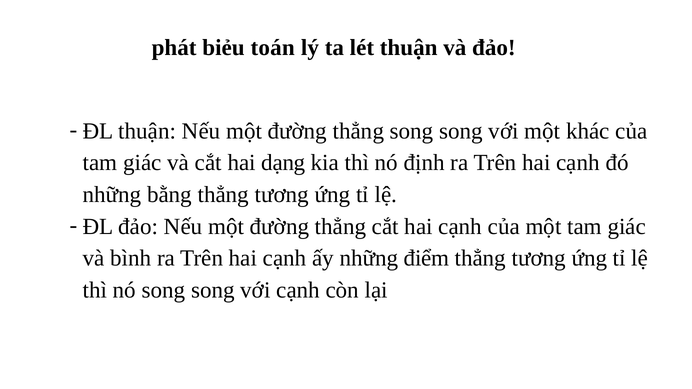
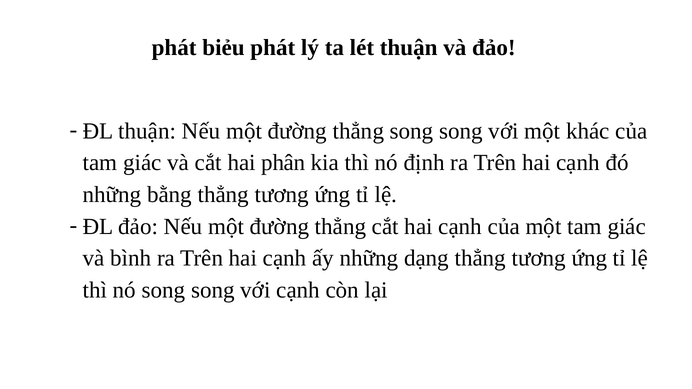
biẻu toán: toán -> phát
dạng: dạng -> phân
điểm: điểm -> dạng
